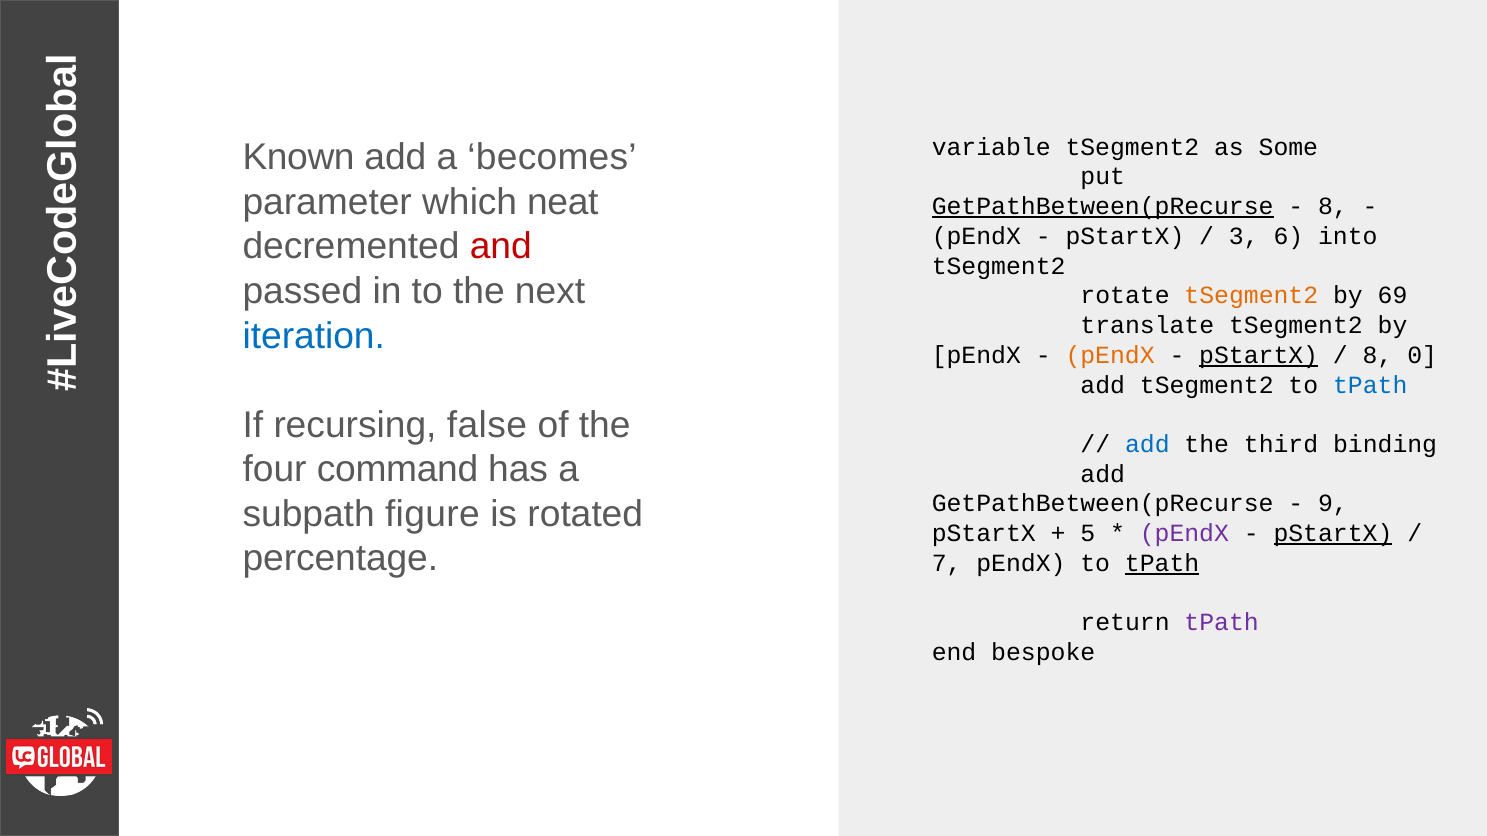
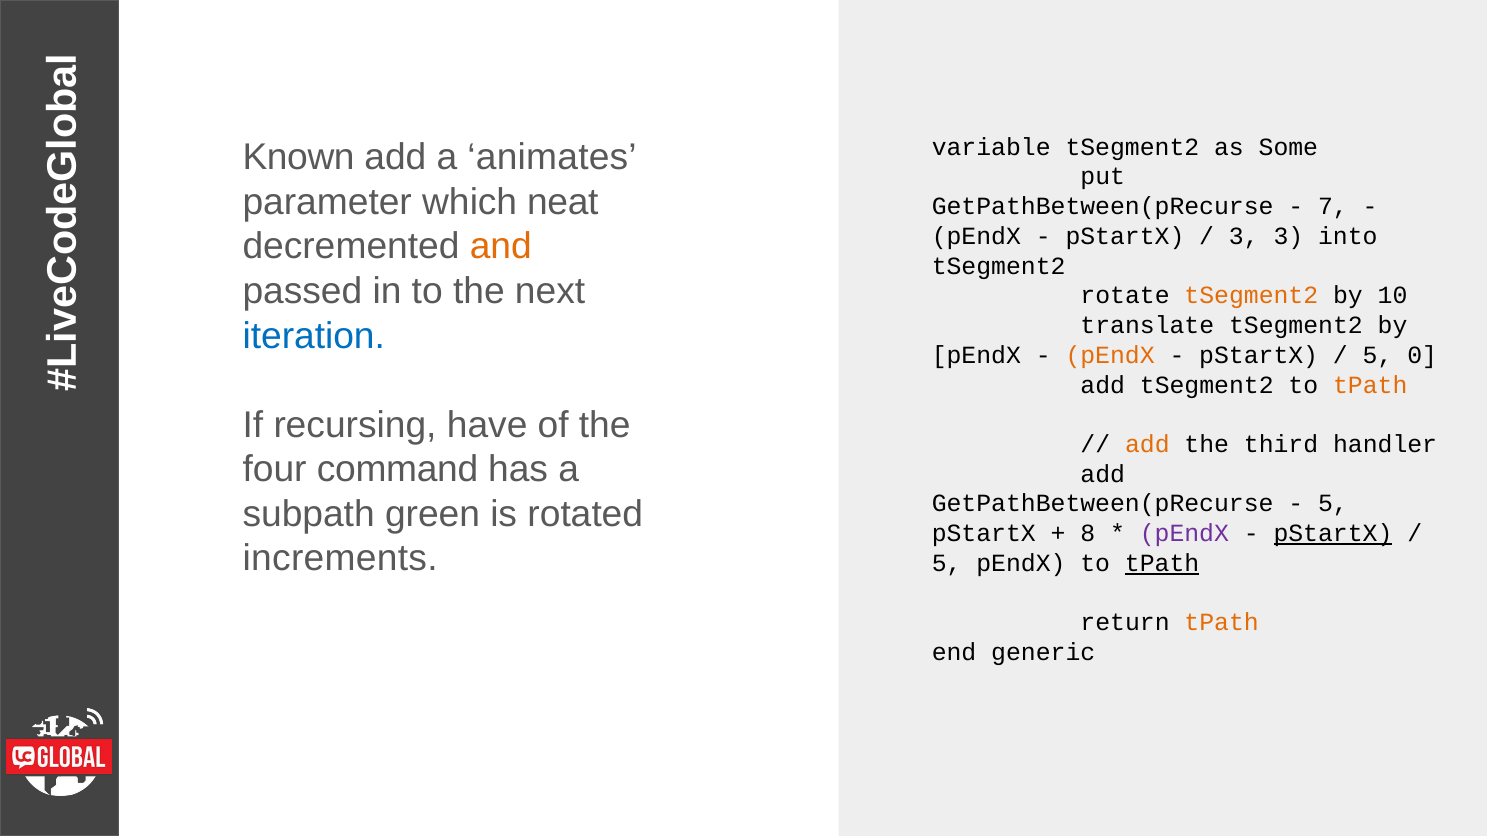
becomes: becomes -> animates
GetPathBetween(pRecurse at (1103, 207) underline: present -> none
8 at (1333, 207): 8 -> 7
3 6: 6 -> 3
and colour: red -> orange
69: 69 -> 10
pStartX at (1259, 355) underline: present -> none
8 at (1378, 355): 8 -> 5
tPath at (1370, 385) colour: blue -> orange
false: false -> have
add at (1147, 445) colour: blue -> orange
binding: binding -> handler
9 at (1333, 504): 9 -> 5
figure: figure -> green
5: 5 -> 8
percentage: percentage -> increments
7 at (947, 564): 7 -> 5
tPath at (1222, 623) colour: purple -> orange
bespoke: bespoke -> generic
